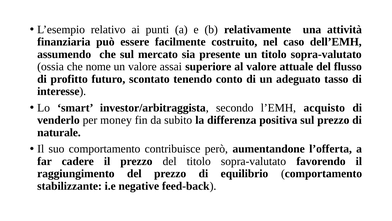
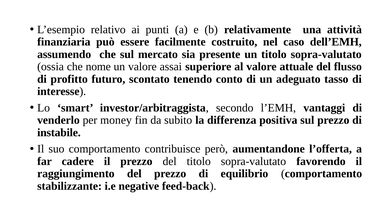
acquisto: acquisto -> vantaggi
naturale: naturale -> instabile
